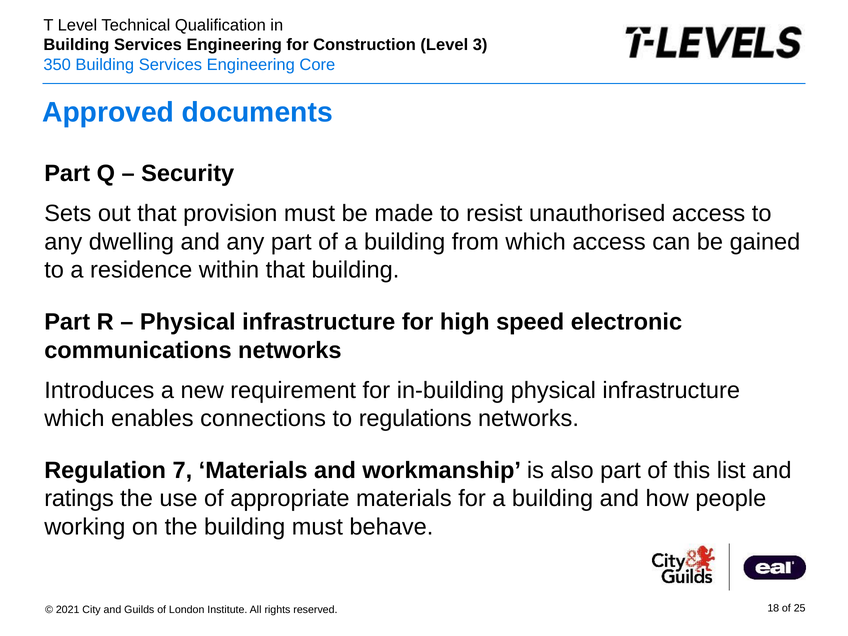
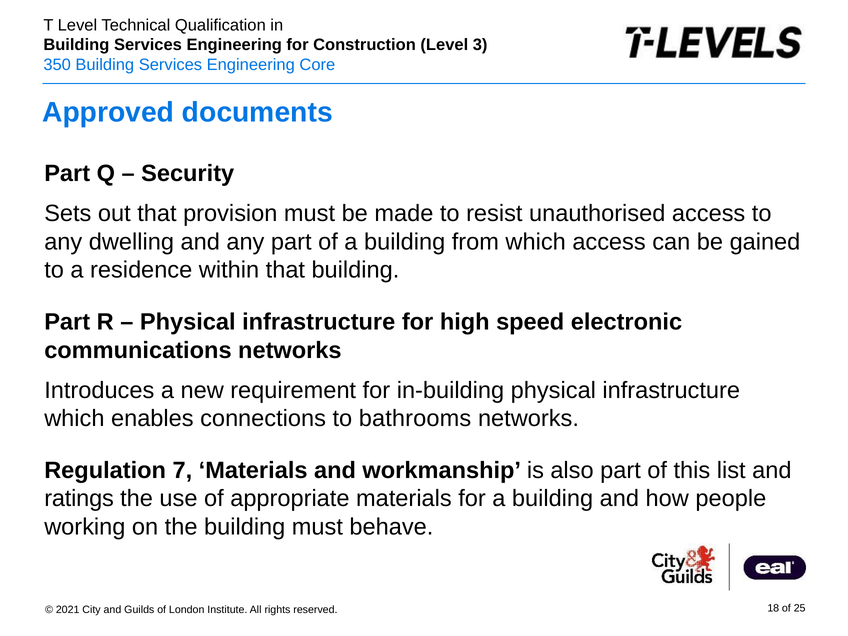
regulations: regulations -> bathrooms
